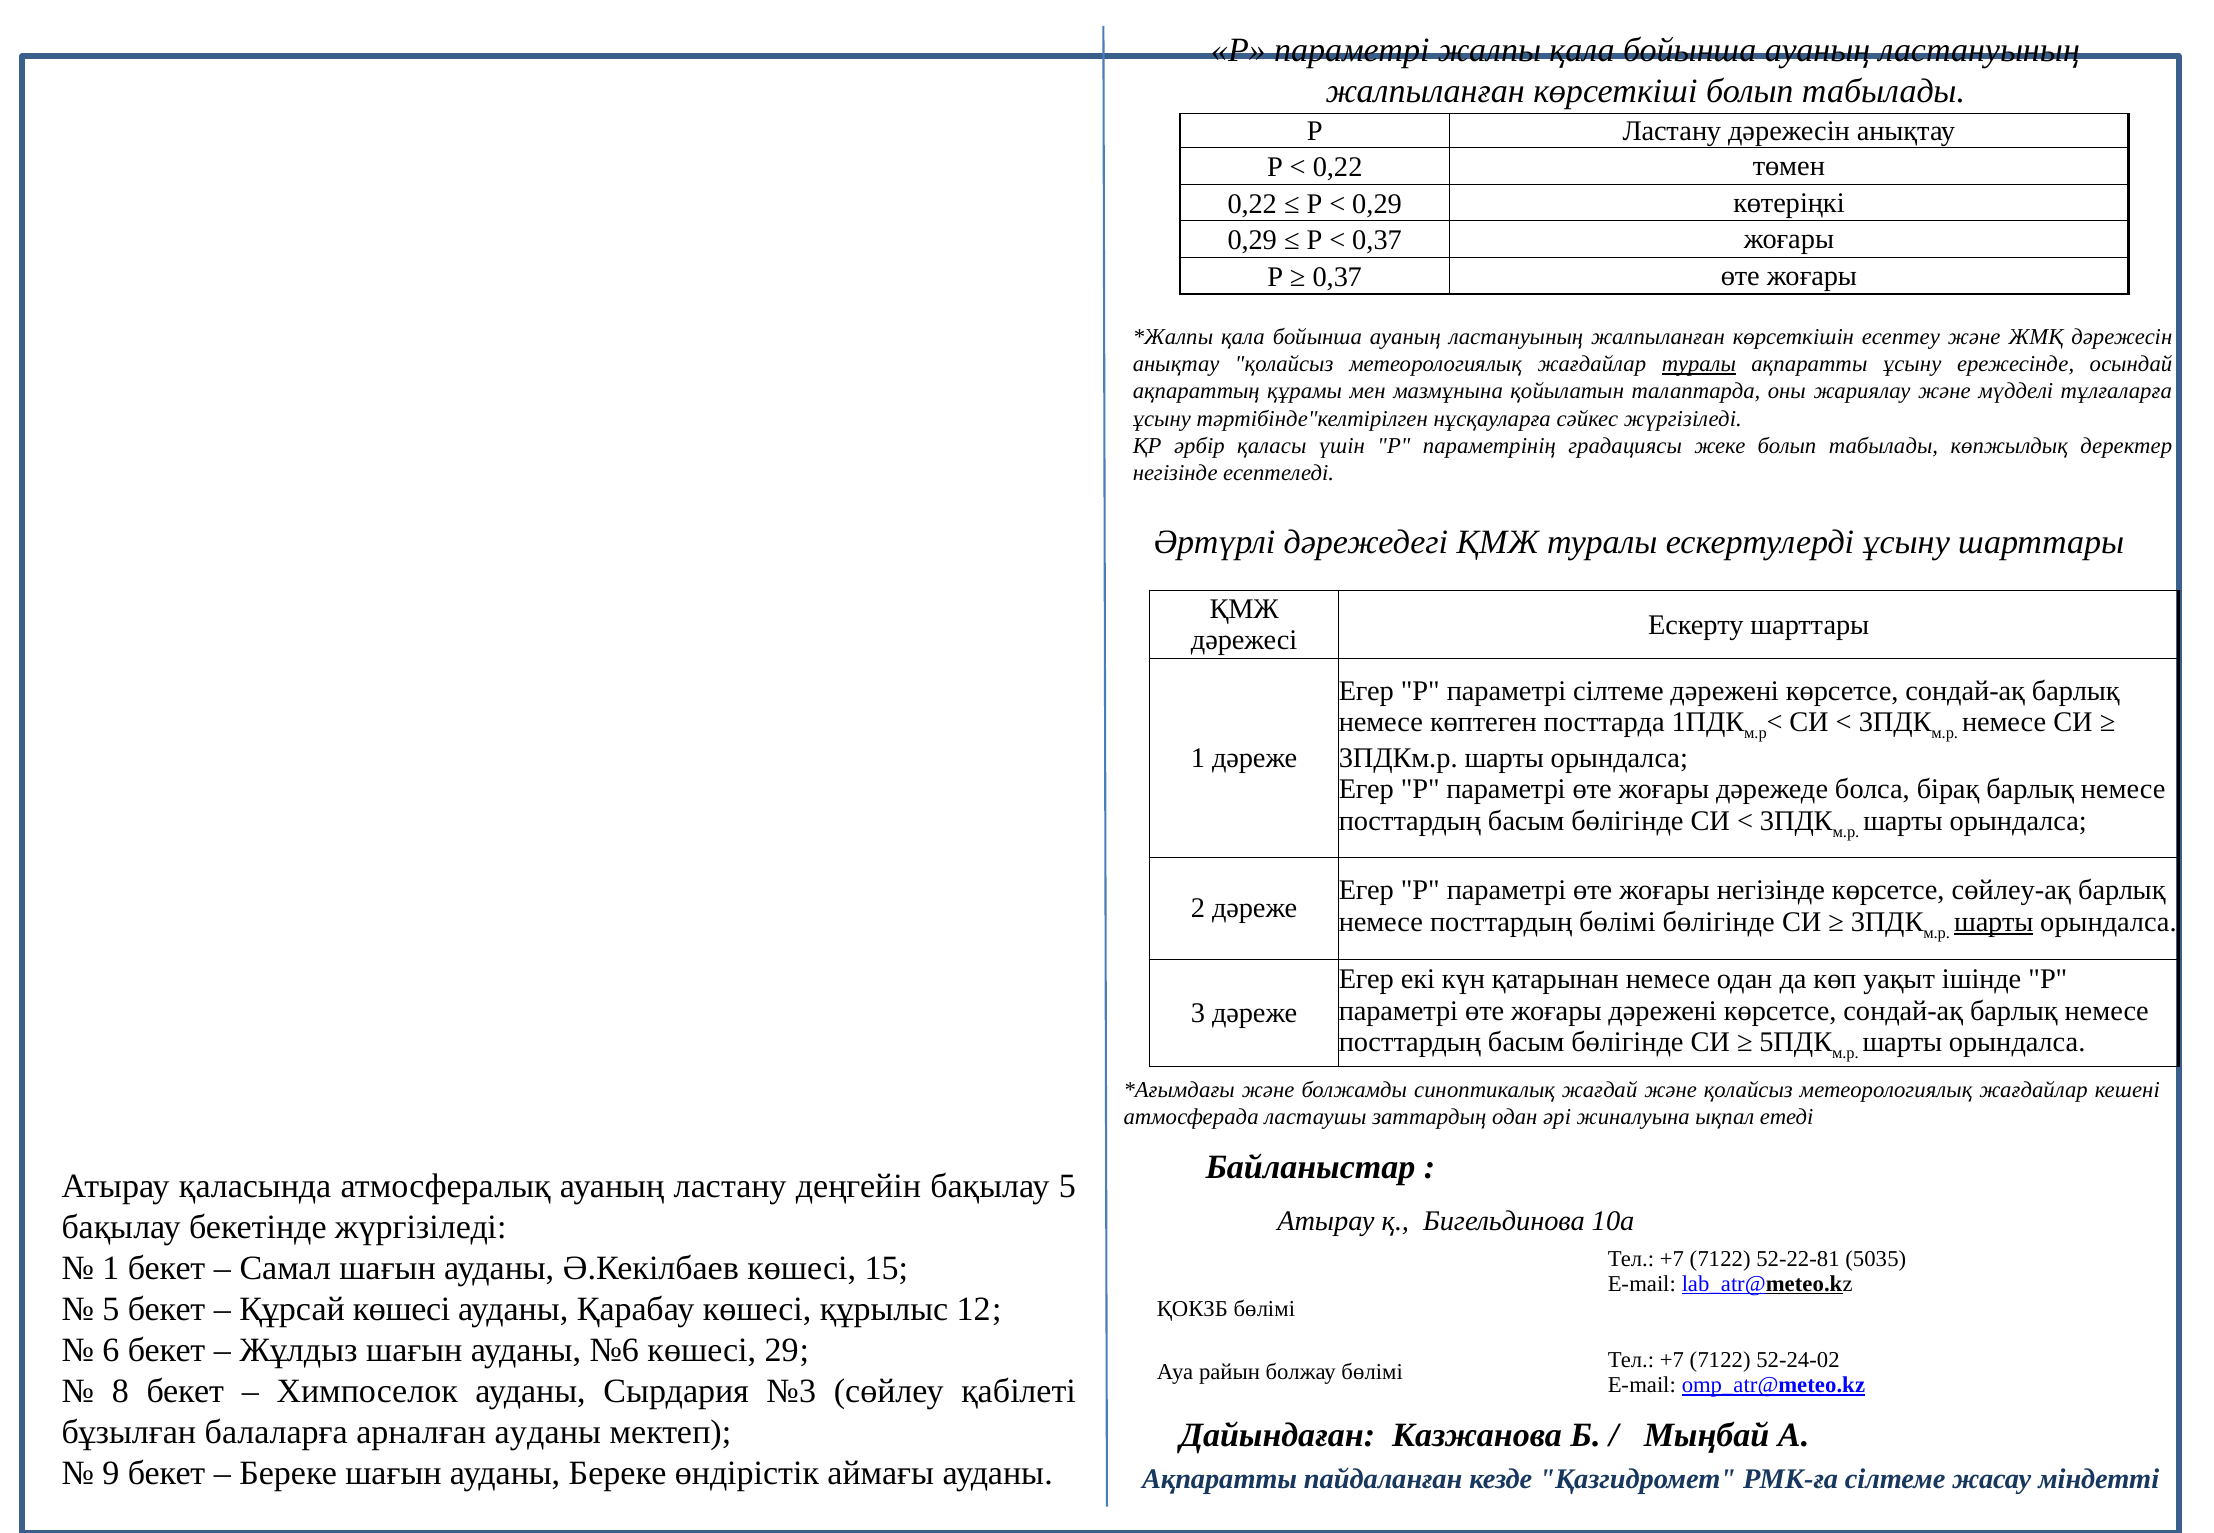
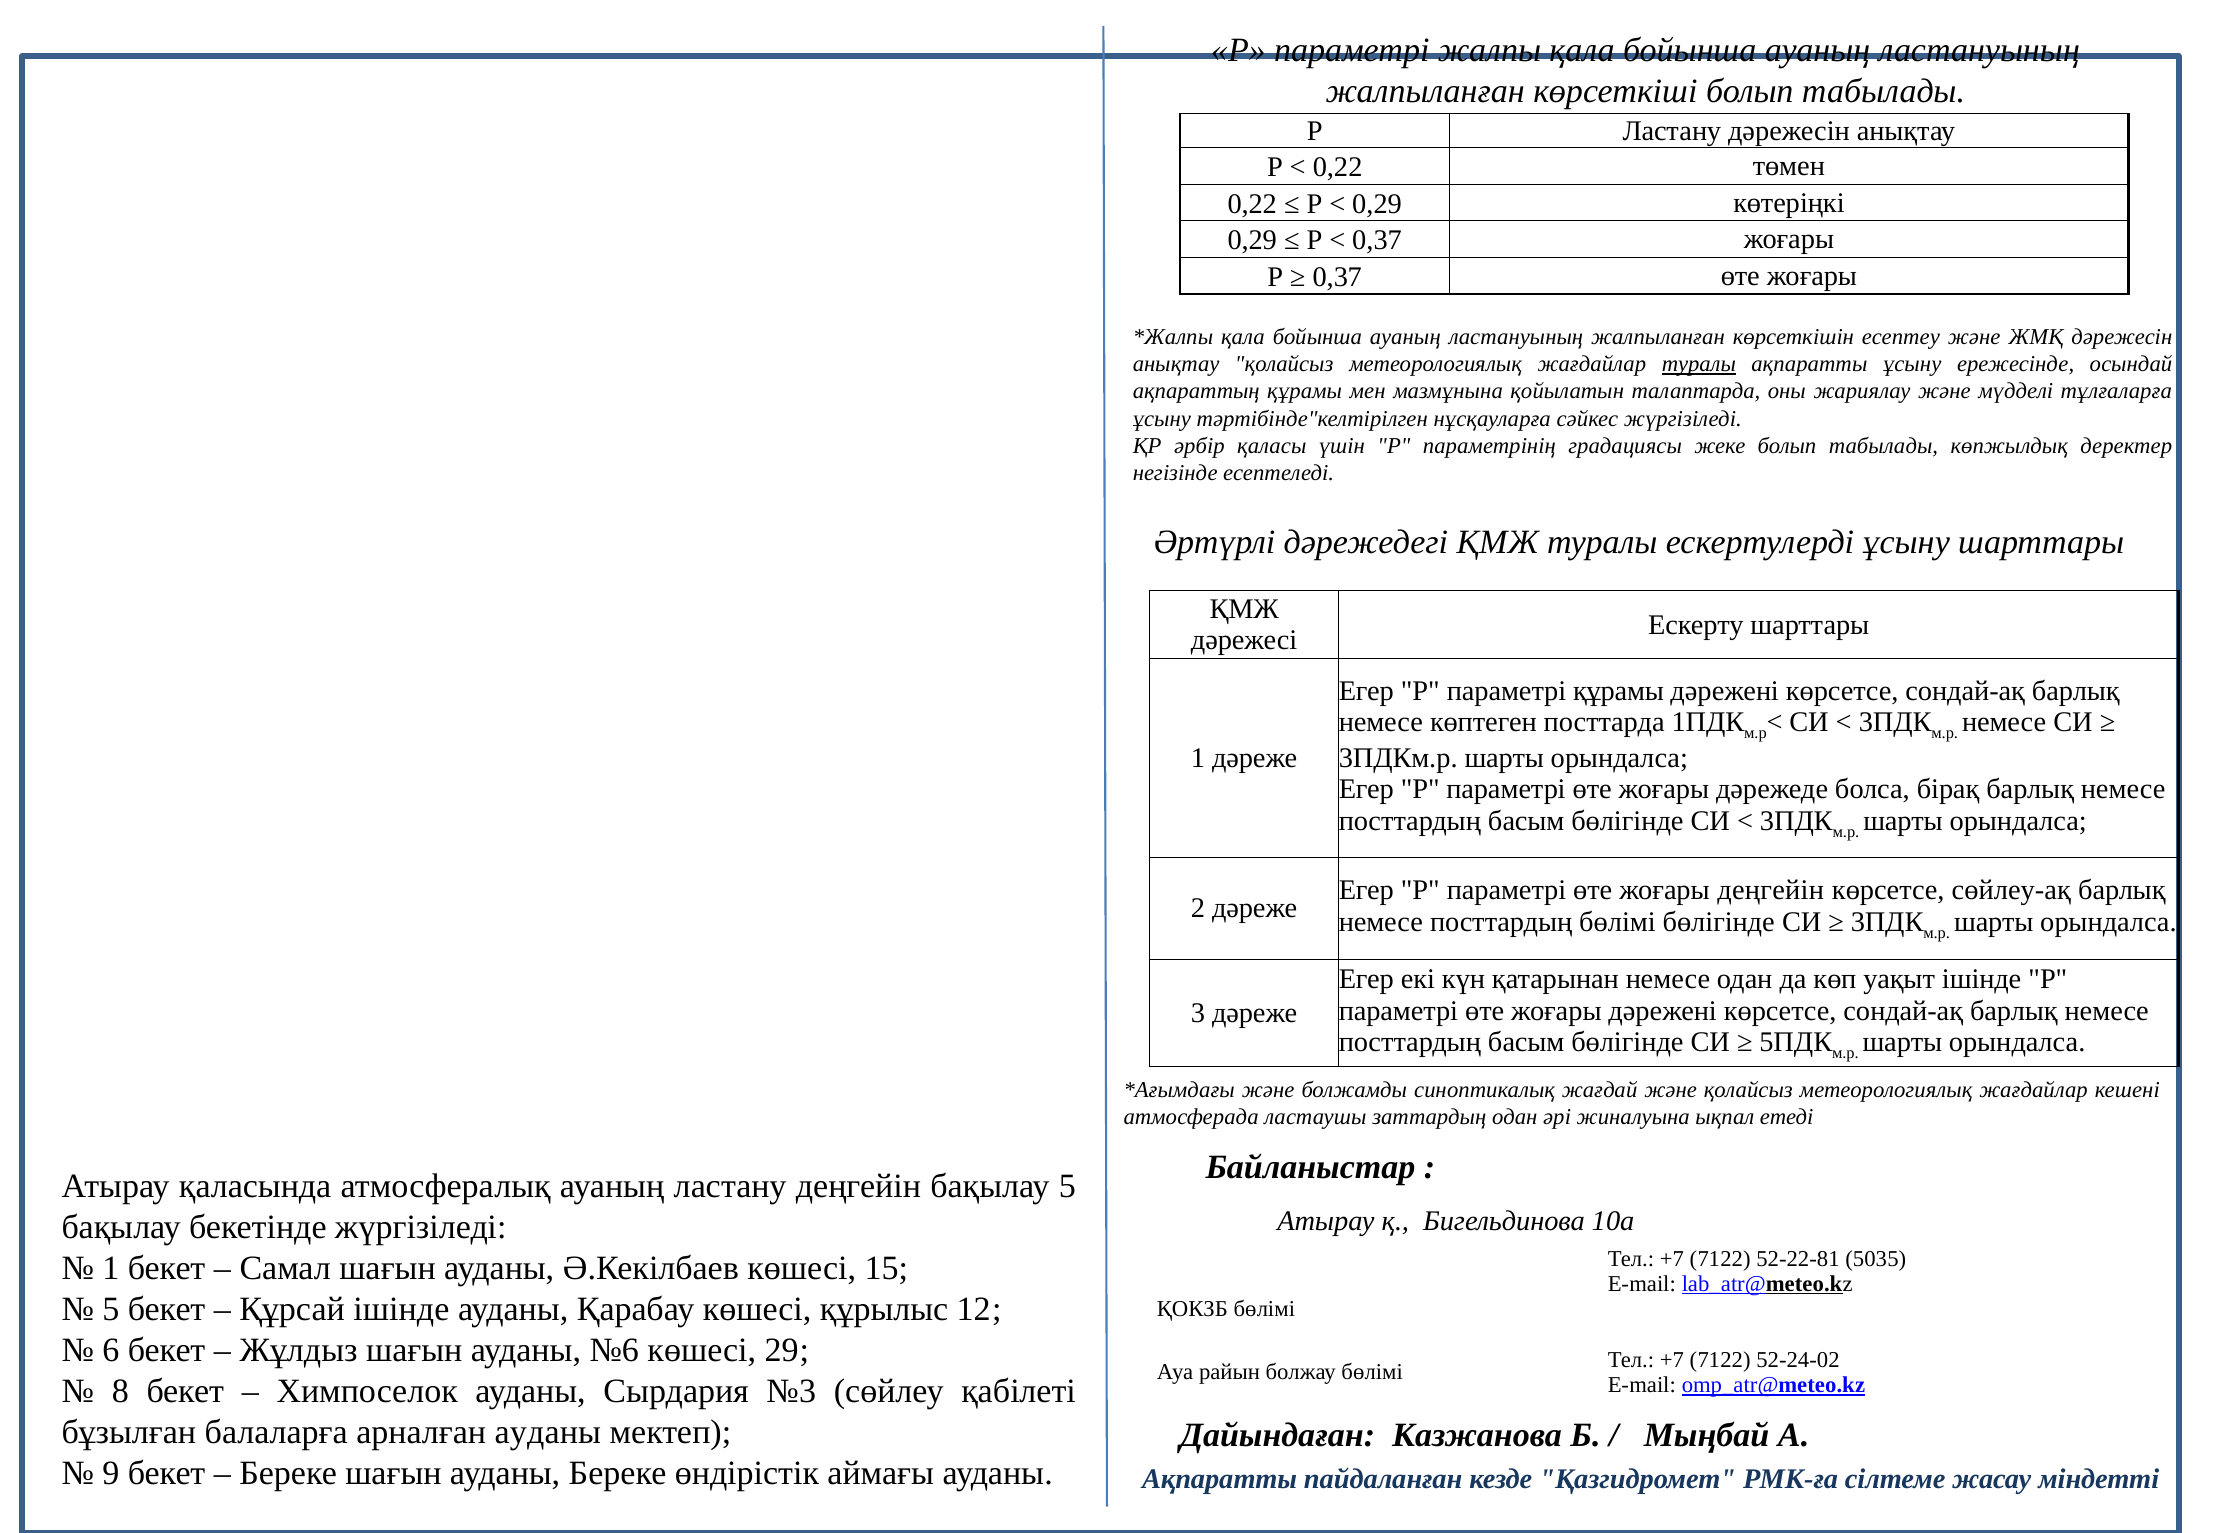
параметрі сілтеме: сілтеме -> құрамы
жоғары негізінде: негізінде -> деңгейін
шарты at (1994, 922) underline: present -> none
Құрсай көшесі: көшесі -> ішінде
